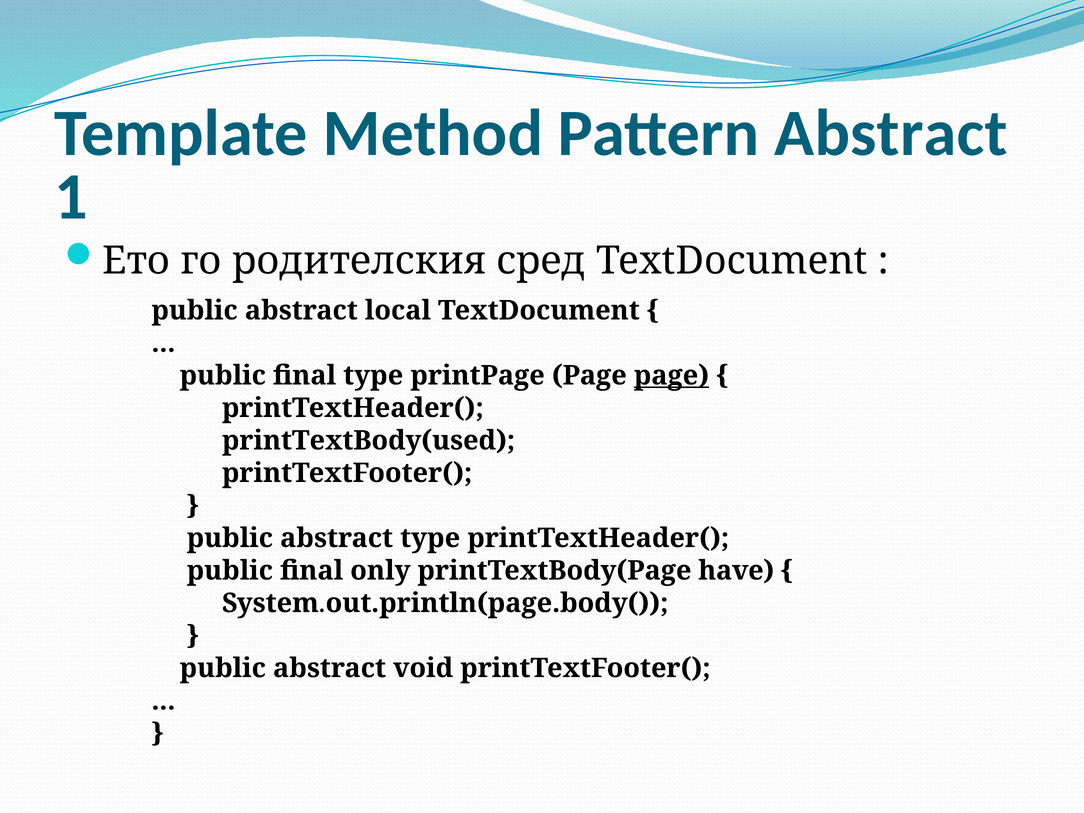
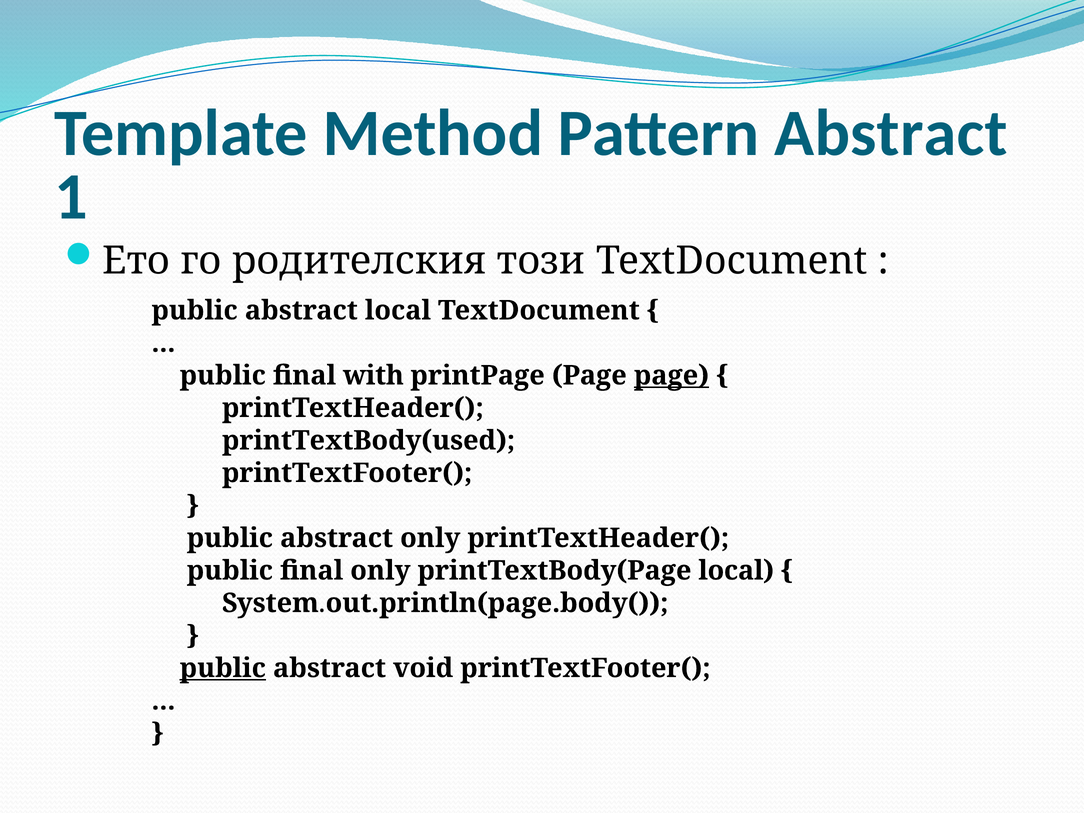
сред: сред -> този
final type: type -> with
abstract type: type -> only
printTextBody(Page have: have -> local
public at (223, 668) underline: none -> present
